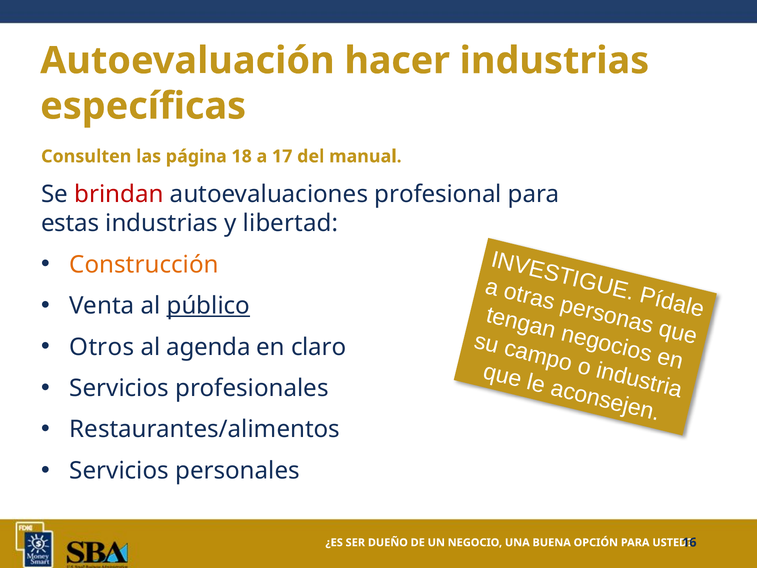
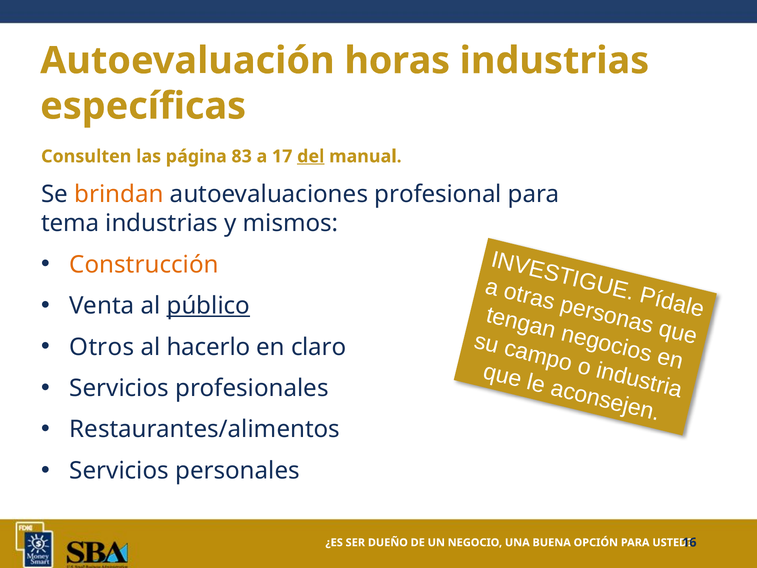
hacer: hacer -> horas
18: 18 -> 83
del underline: none -> present
brindan colour: red -> orange
estas: estas -> tema
libertad: libertad -> mismos
agenda: agenda -> hacerlo
